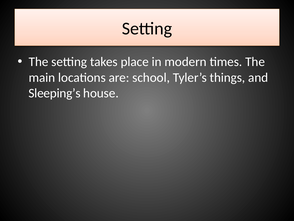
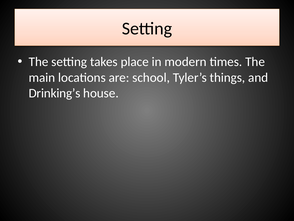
Sleeping’s: Sleeping’s -> Drinking’s
